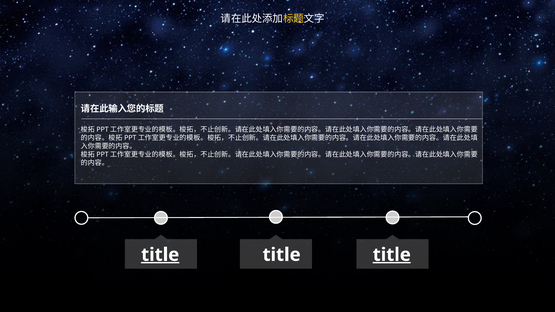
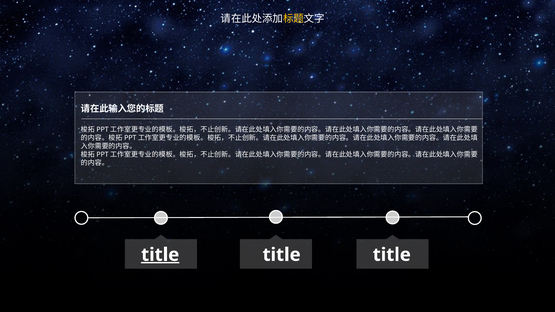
title at (392, 255) underline: present -> none
